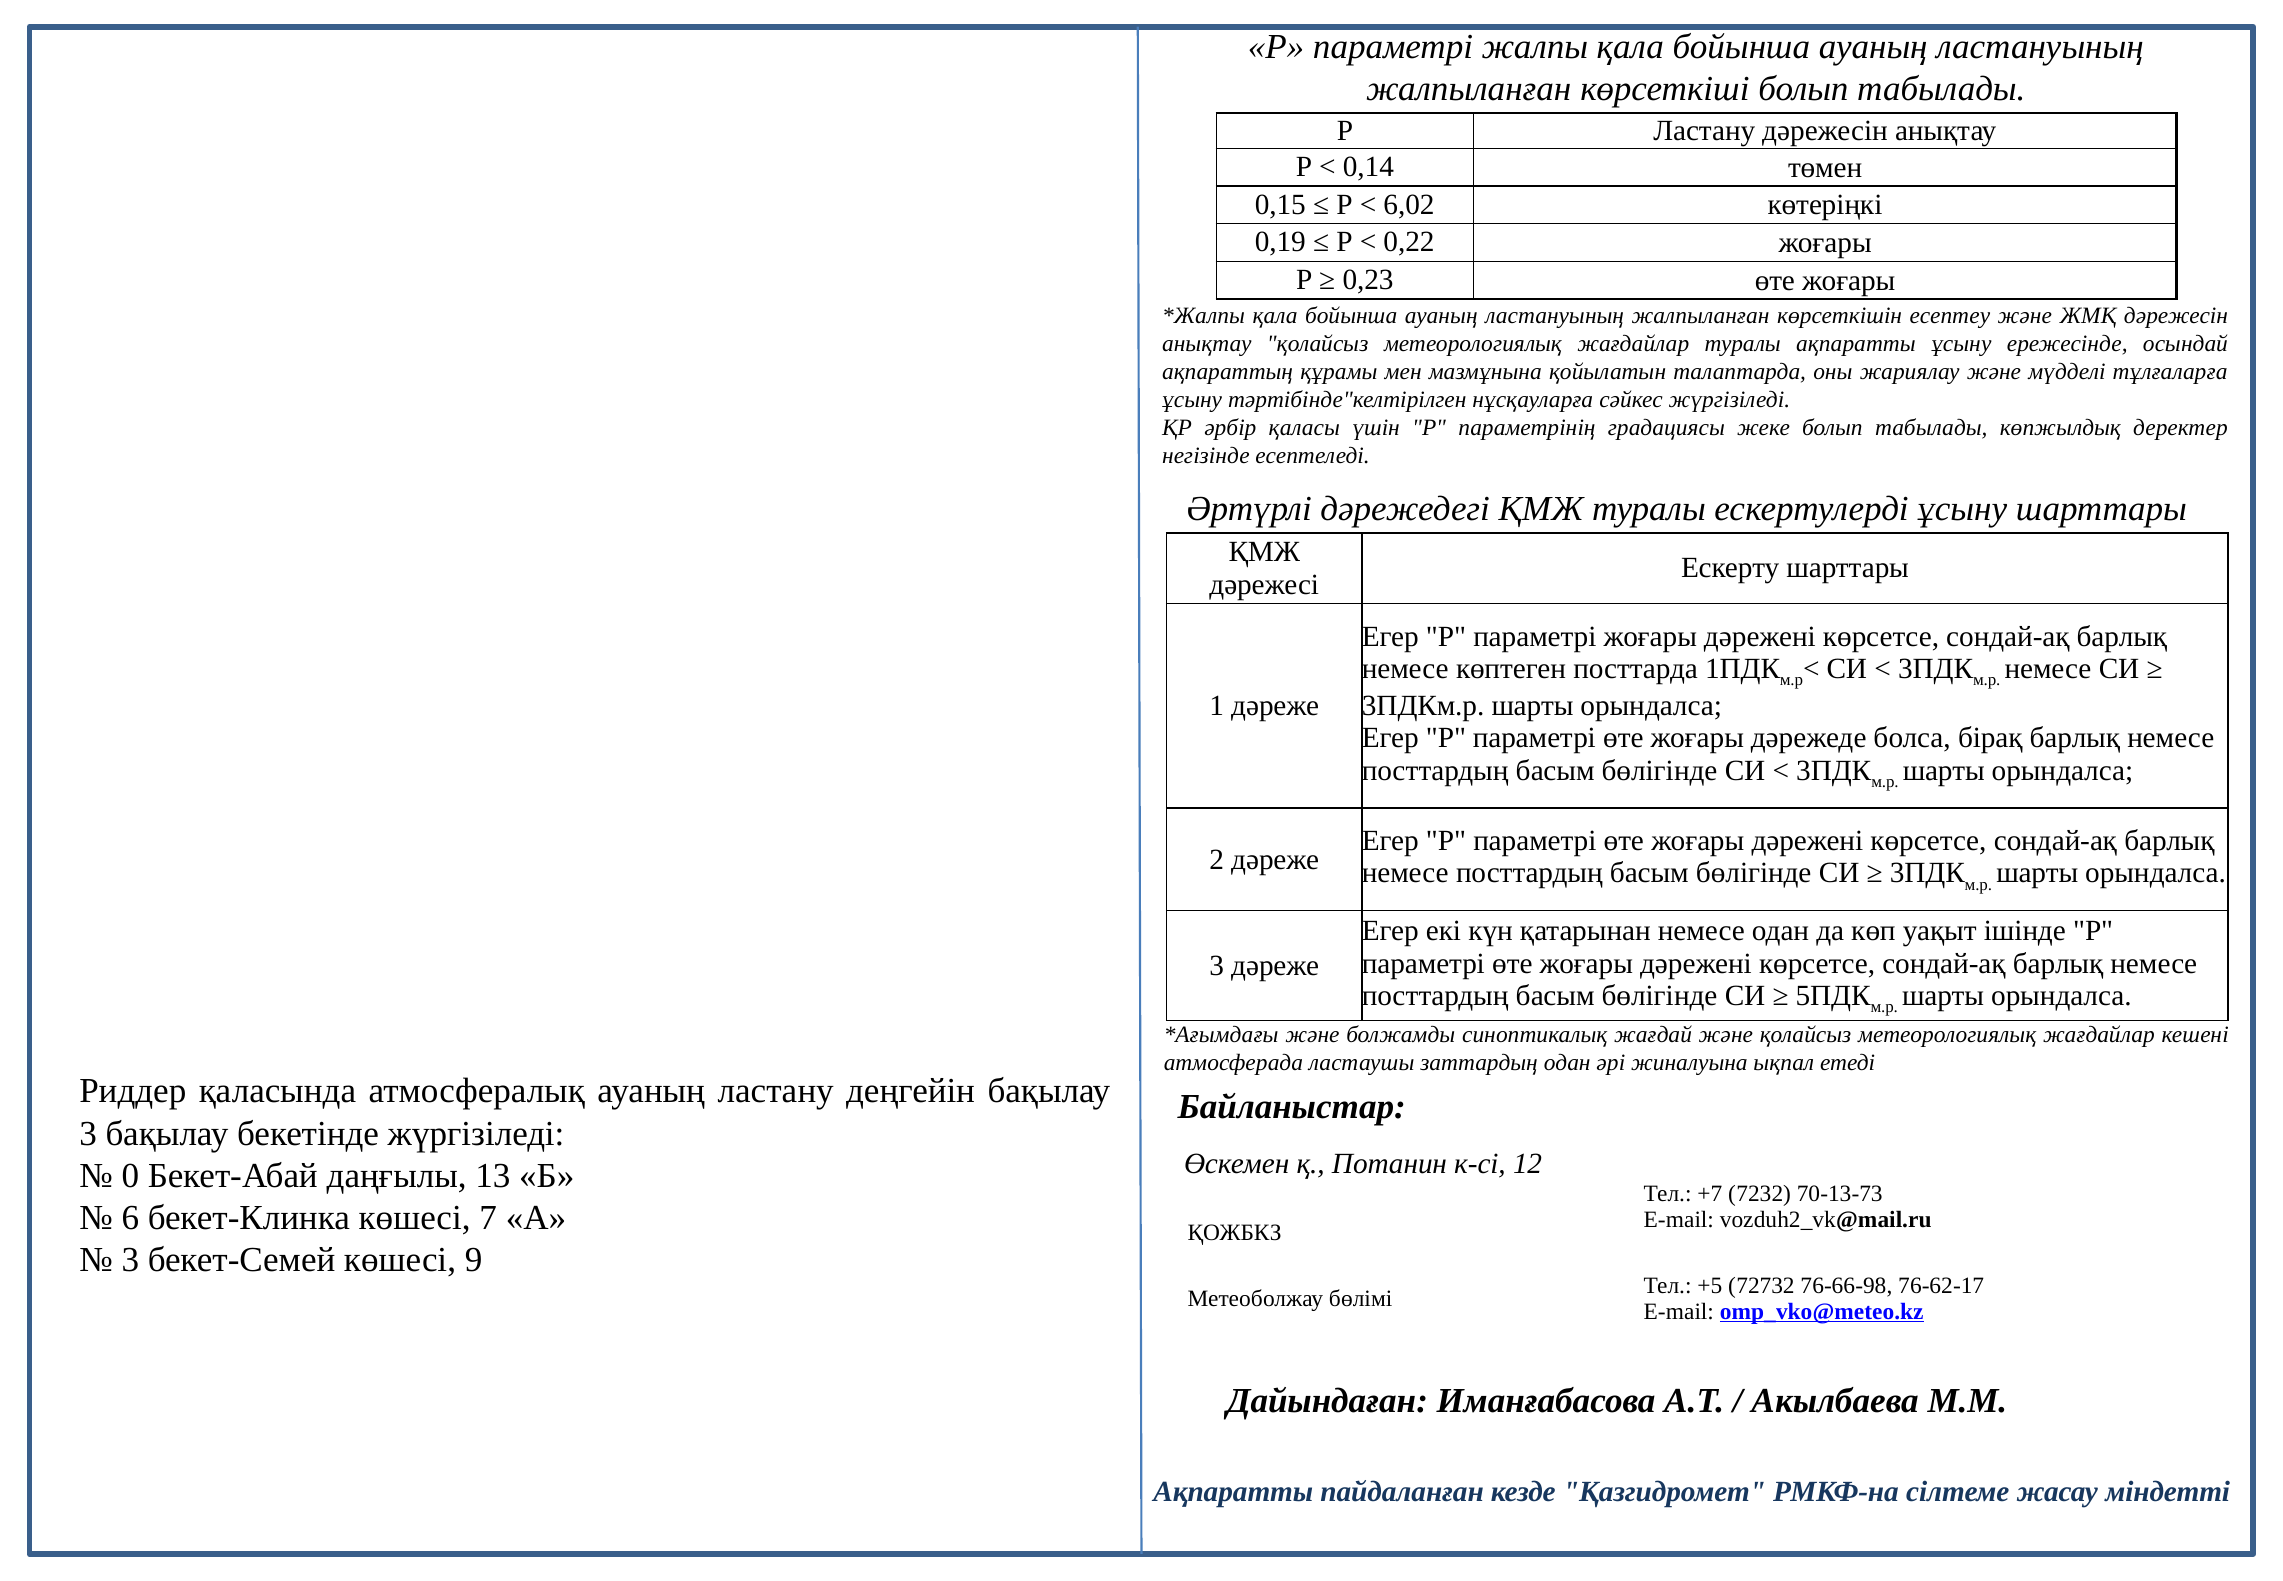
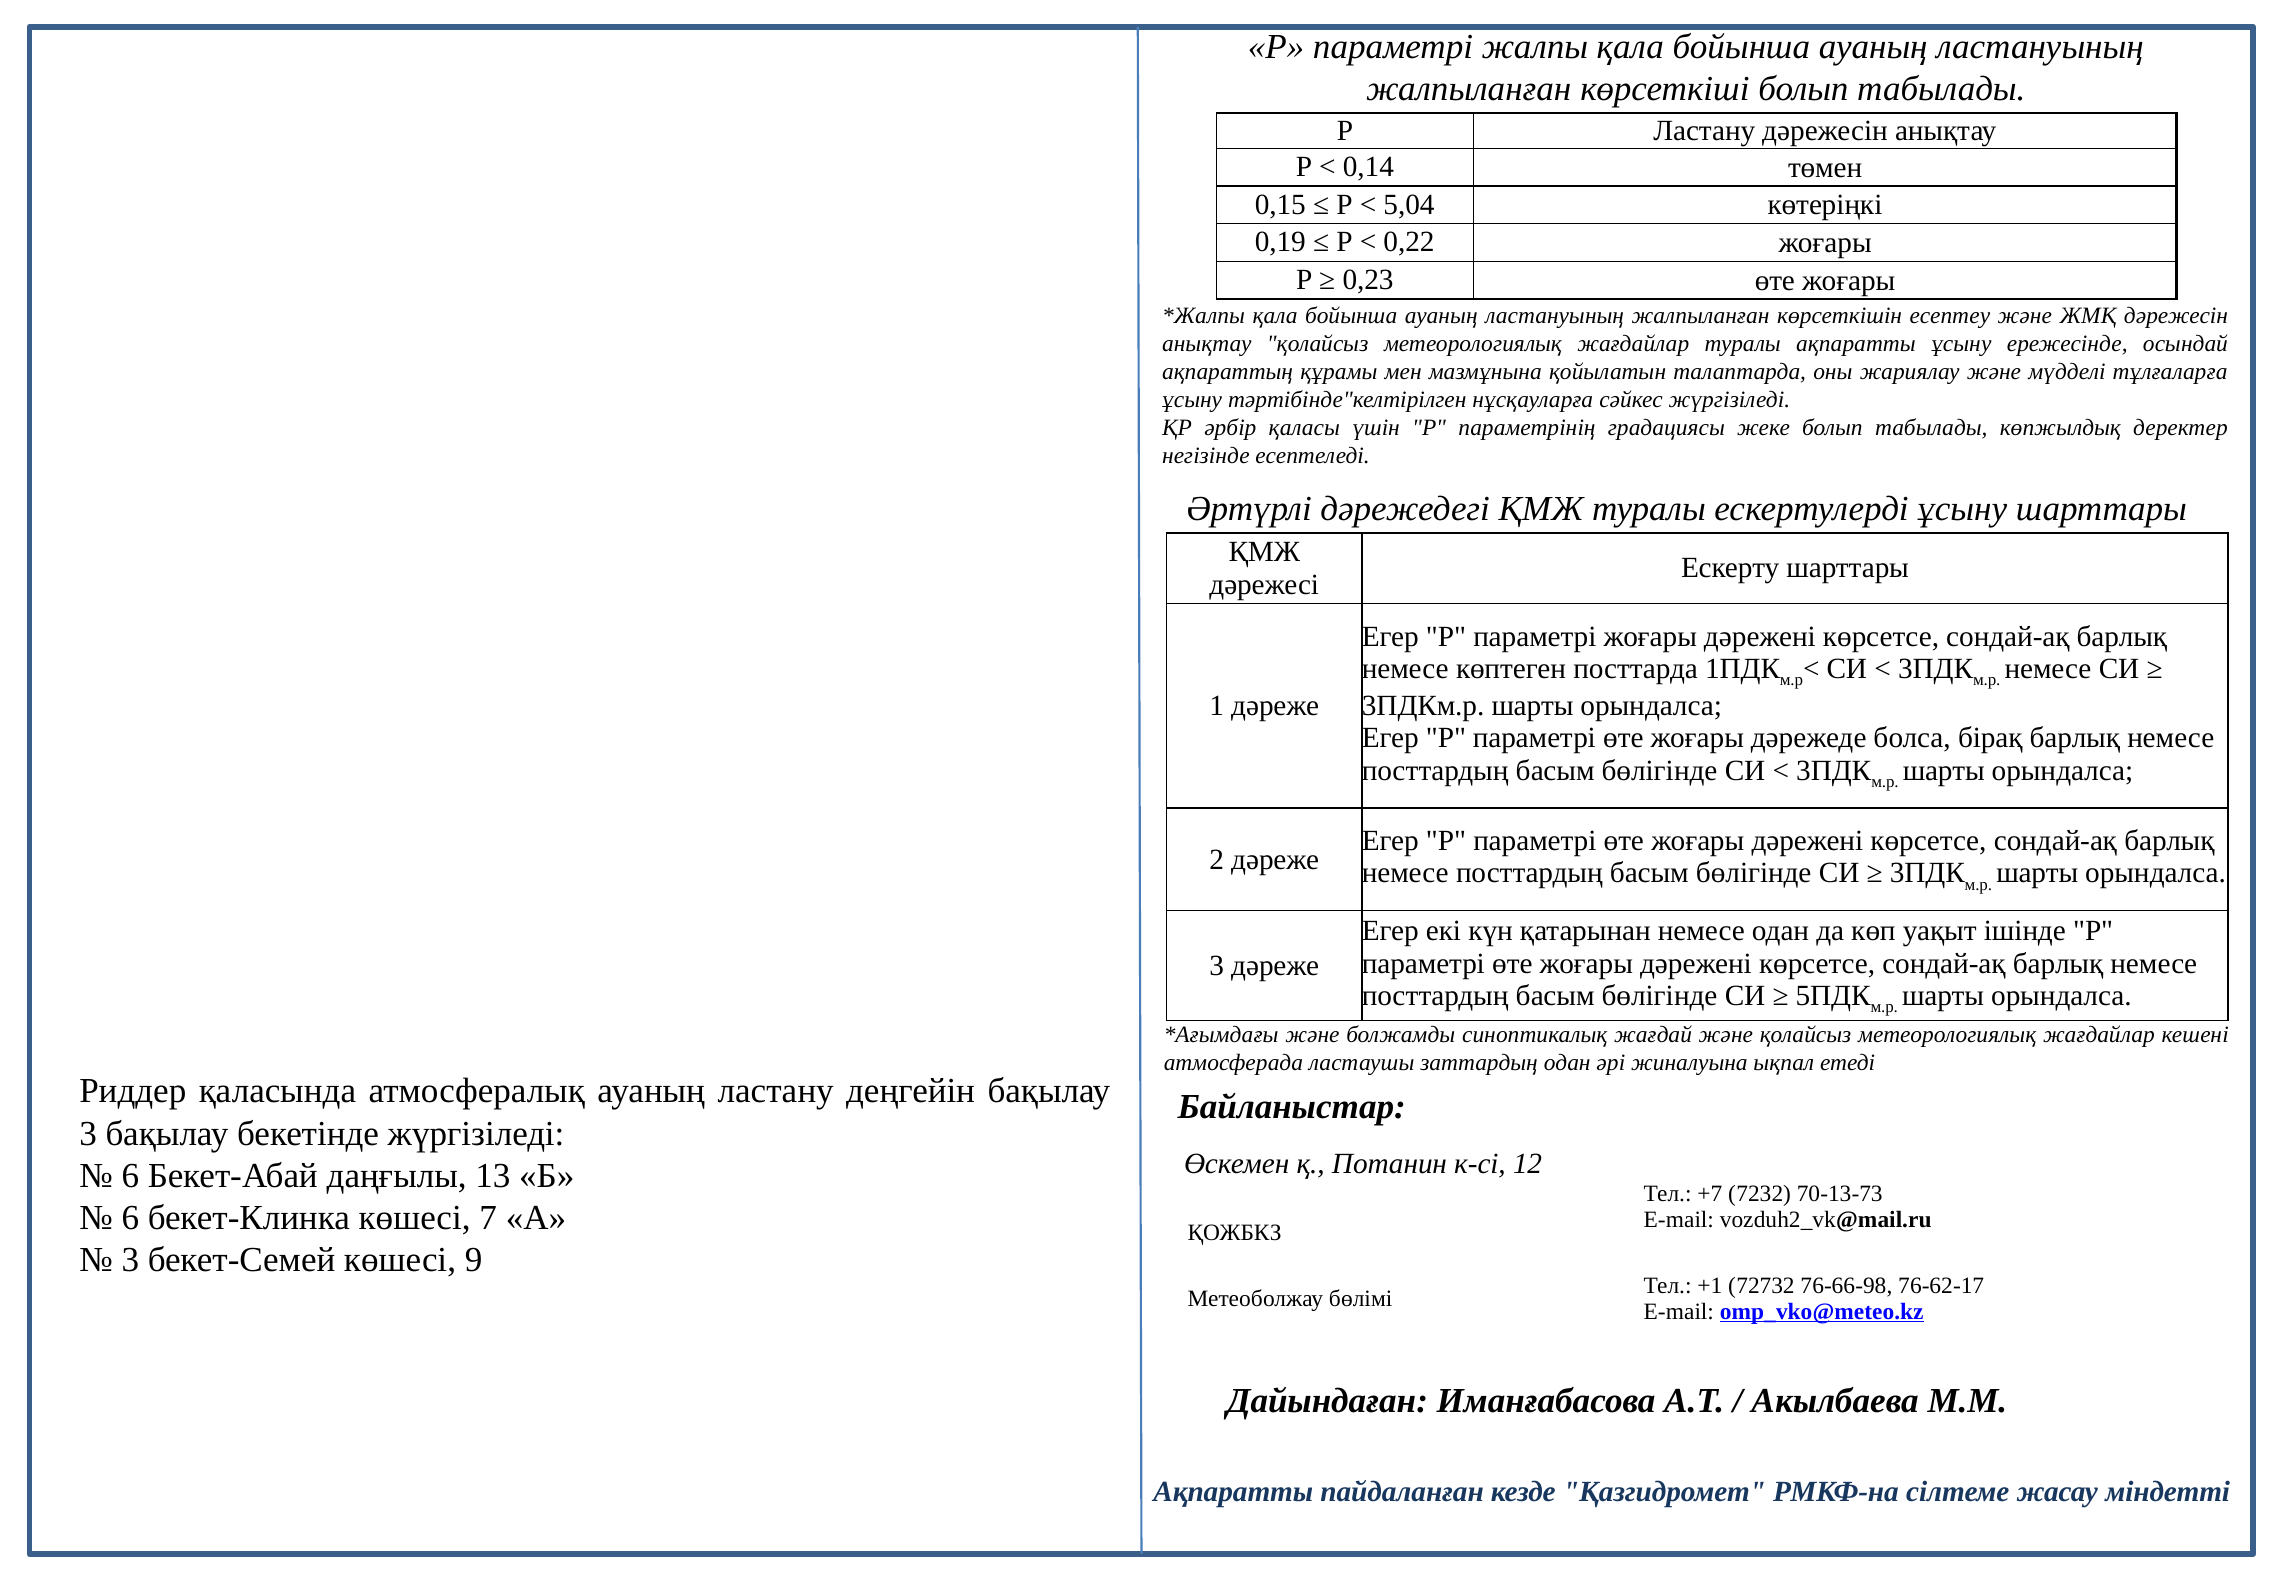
6,02: 6,02 -> 5,04
0 at (130, 1175): 0 -> 6
+5: +5 -> +1
